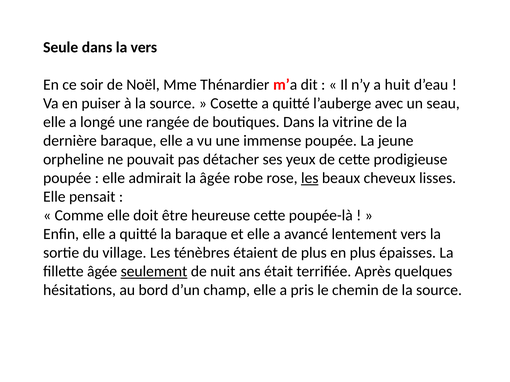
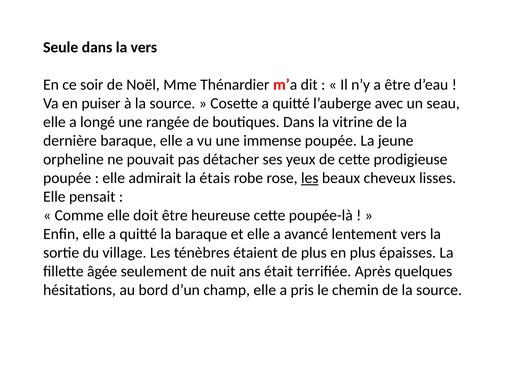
a huit: huit -> être
la âgée: âgée -> étais
seulement underline: present -> none
